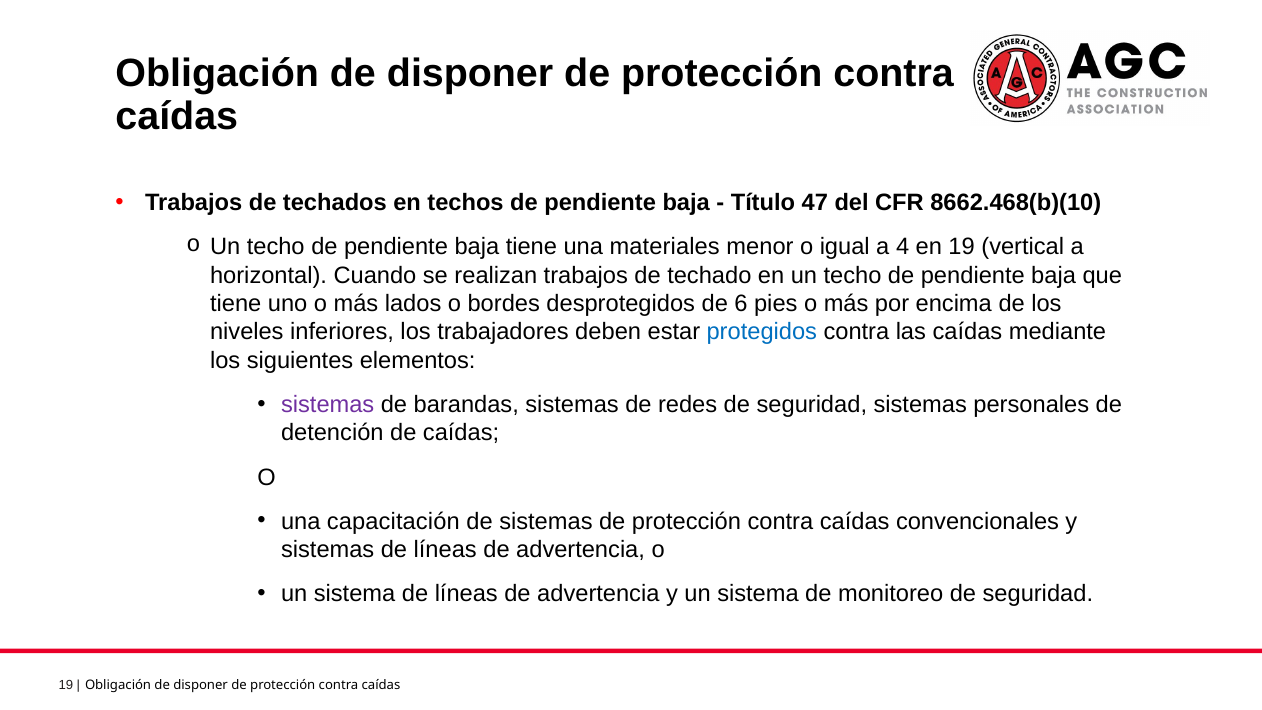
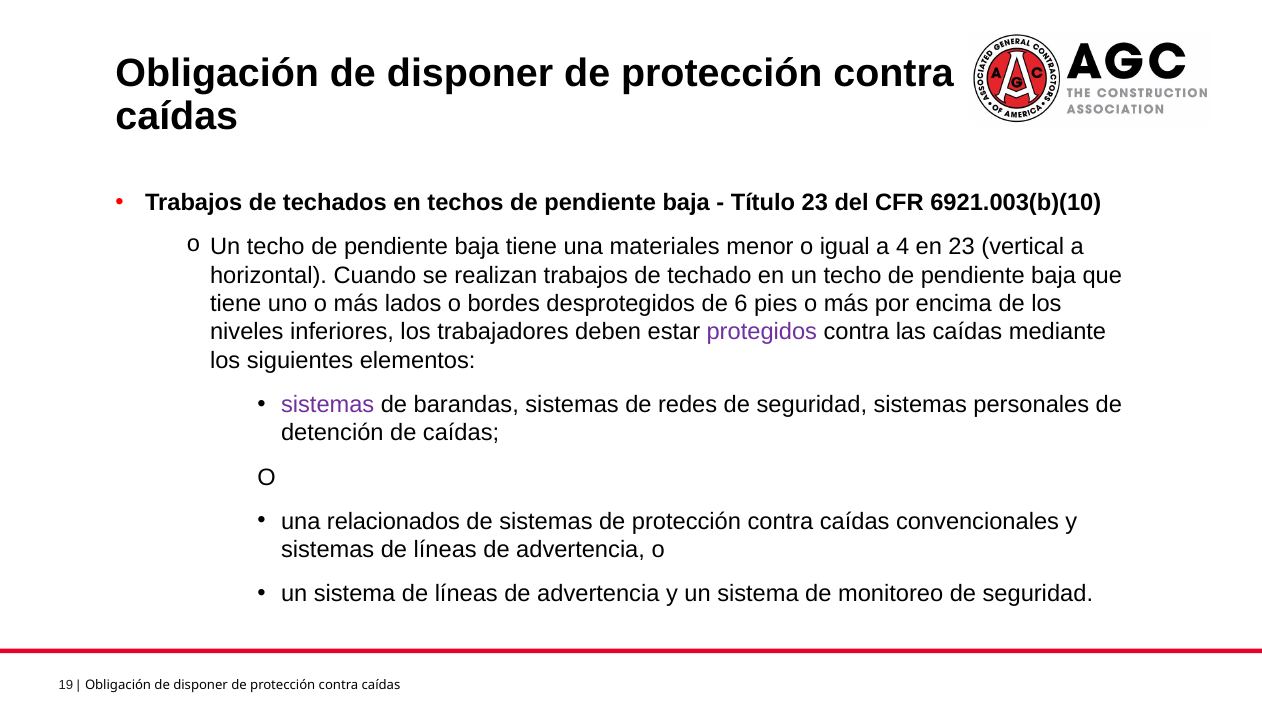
Título 47: 47 -> 23
8662.468(b)(10: 8662.468(b)(10 -> 6921.003(b)(10
en 19: 19 -> 23
protegidos colour: blue -> purple
capacitación: capacitación -> relacionados
